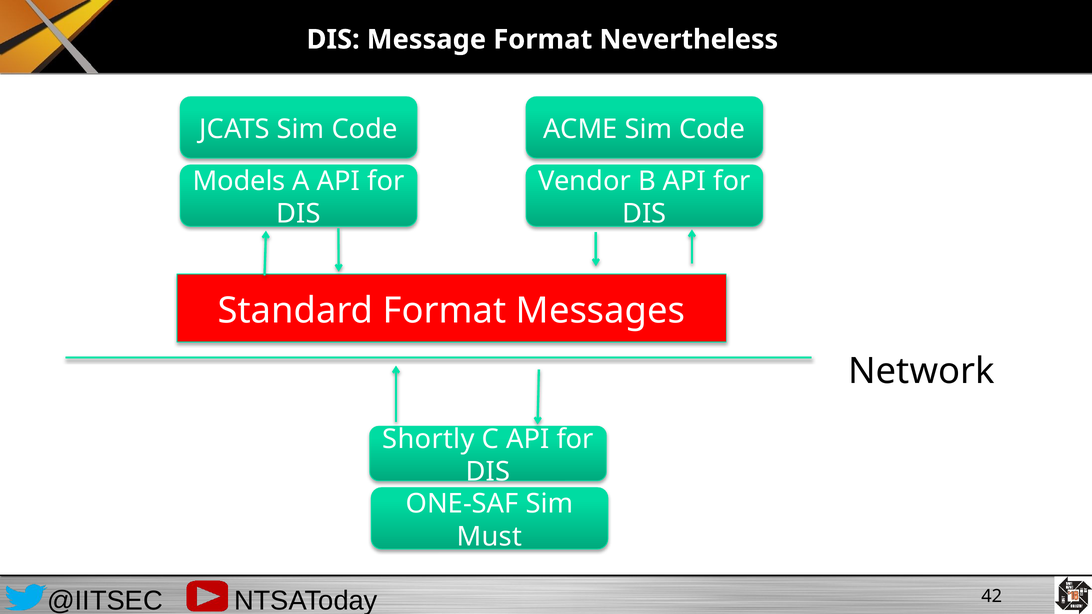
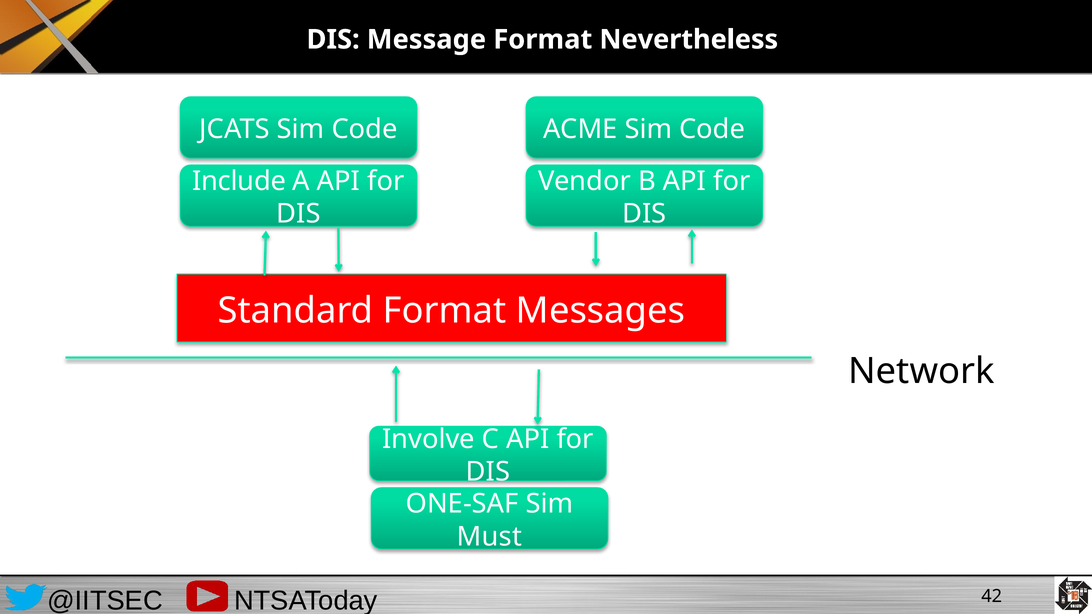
Models: Models -> Include
Shortly: Shortly -> Involve
